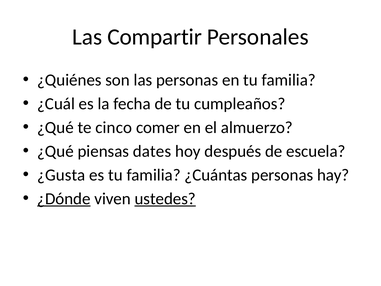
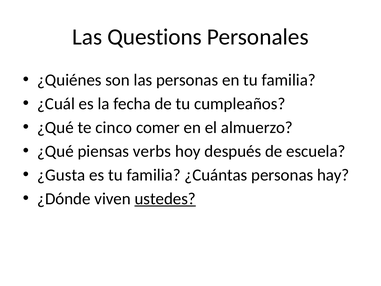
Compartir: Compartir -> Questions
dates: dates -> verbs
¿Dónde underline: present -> none
